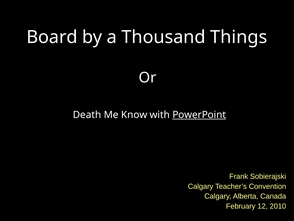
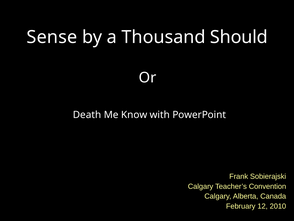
Board: Board -> Sense
Things: Things -> Should
PowerPoint underline: present -> none
